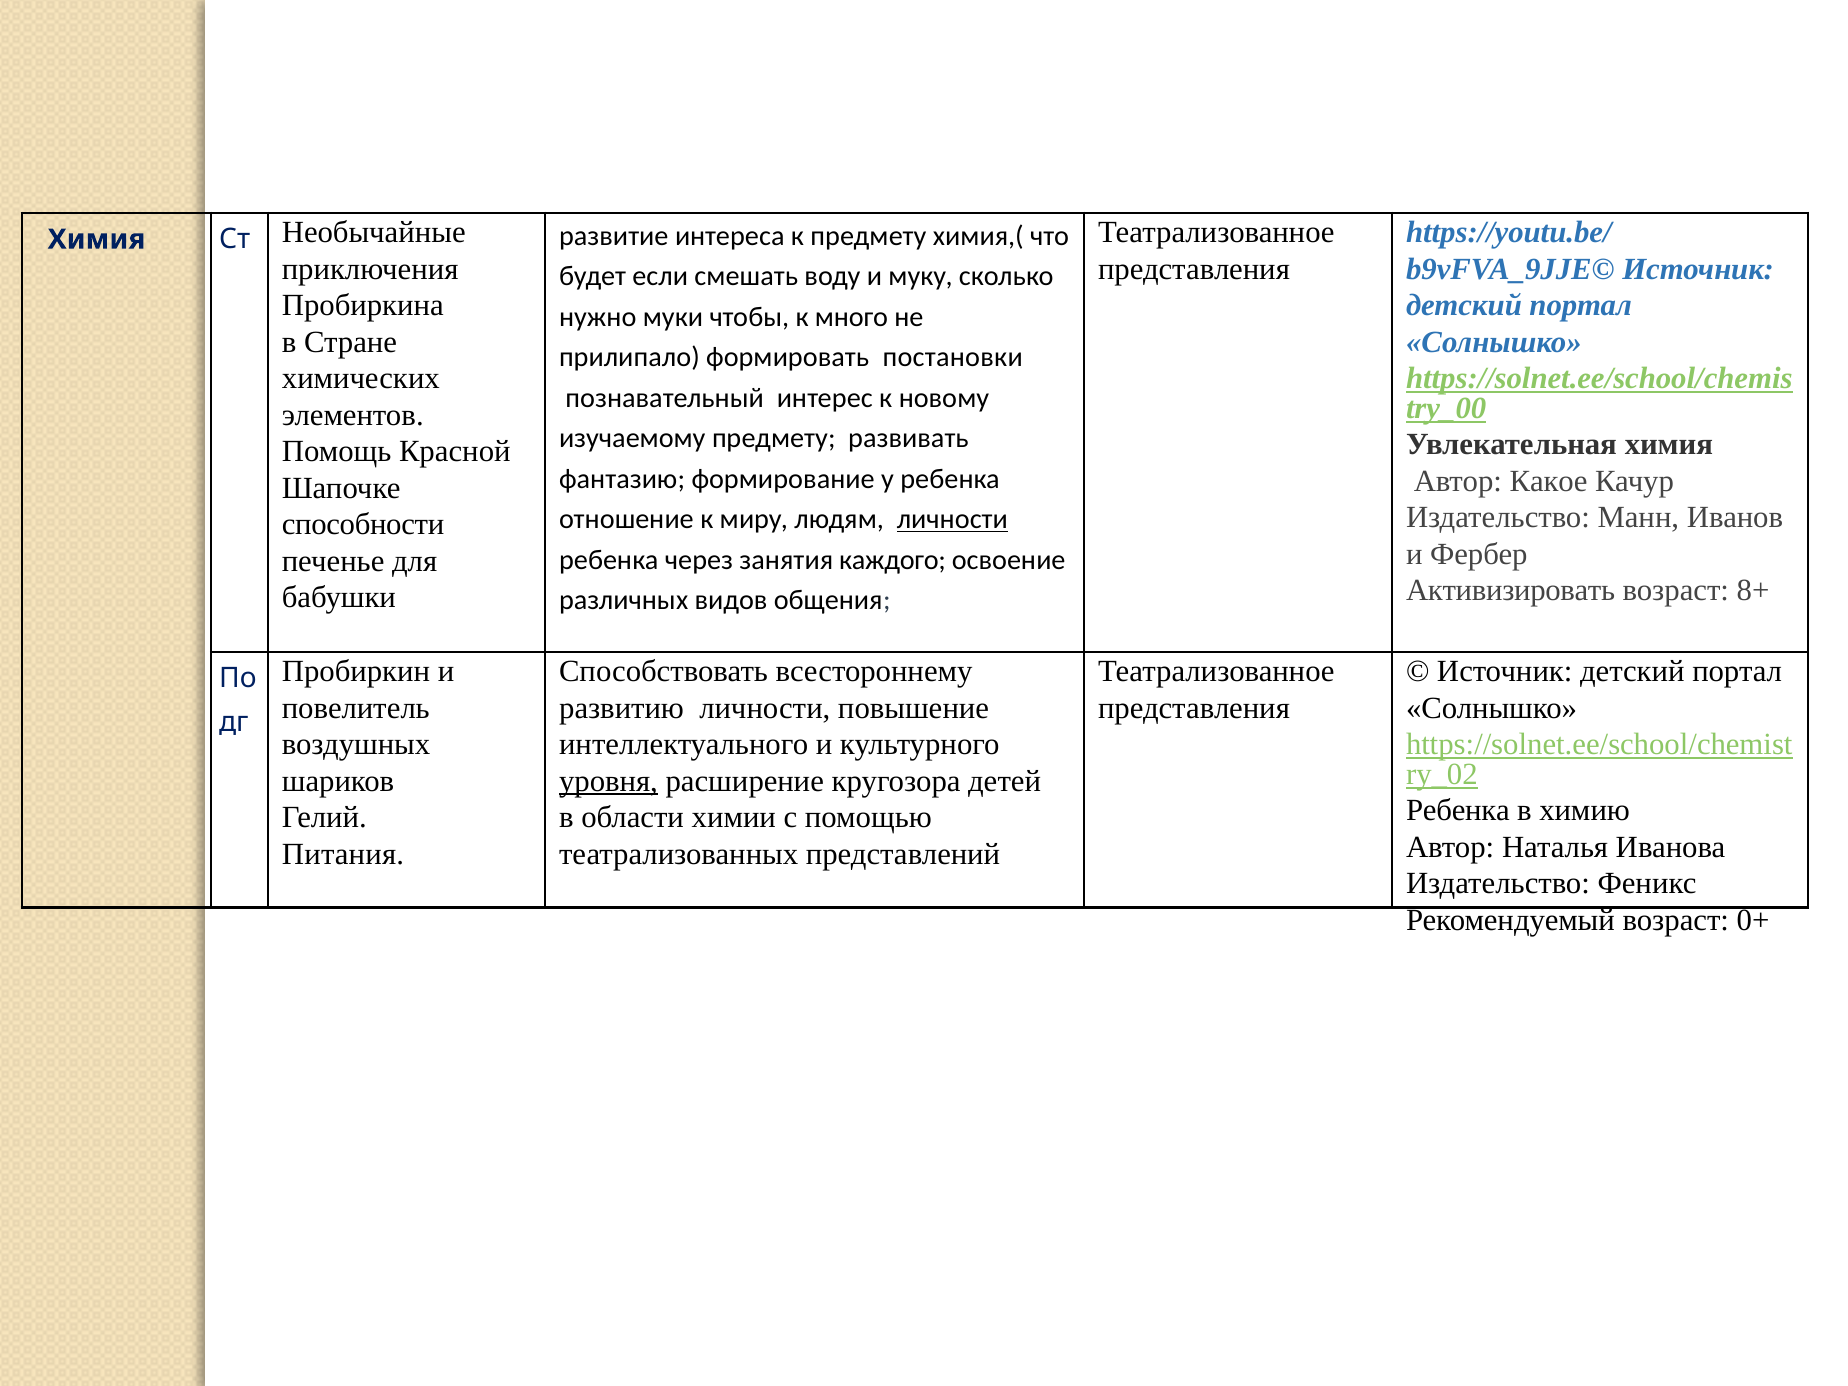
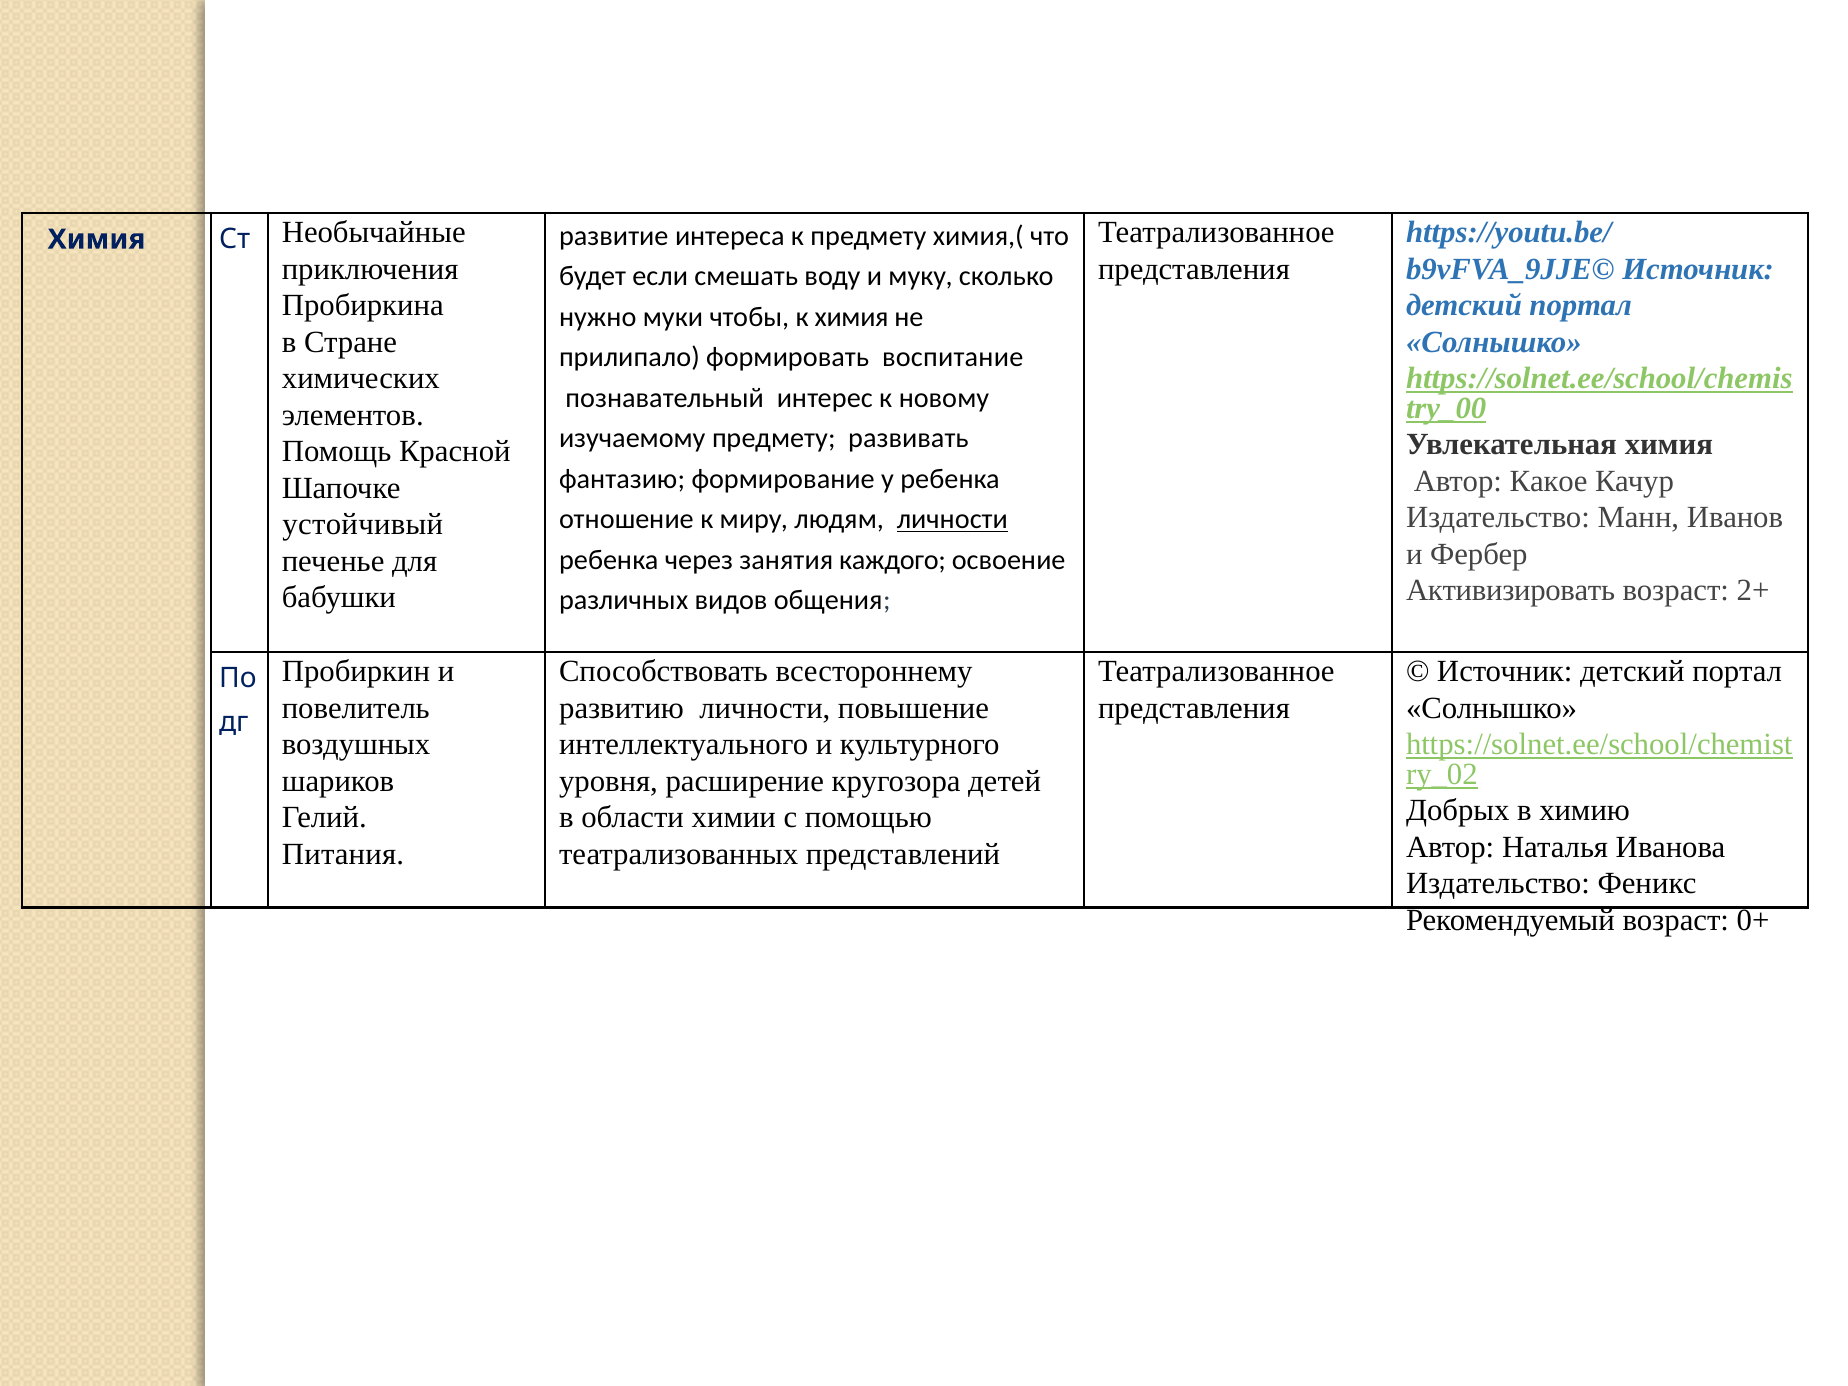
к много: много -> химия
постановки: постановки -> воспитание
способности: способности -> устойчивый
8+: 8+ -> 2+
уровня underline: present -> none
Ребенка at (1458, 811): Ребенка -> Добрых
